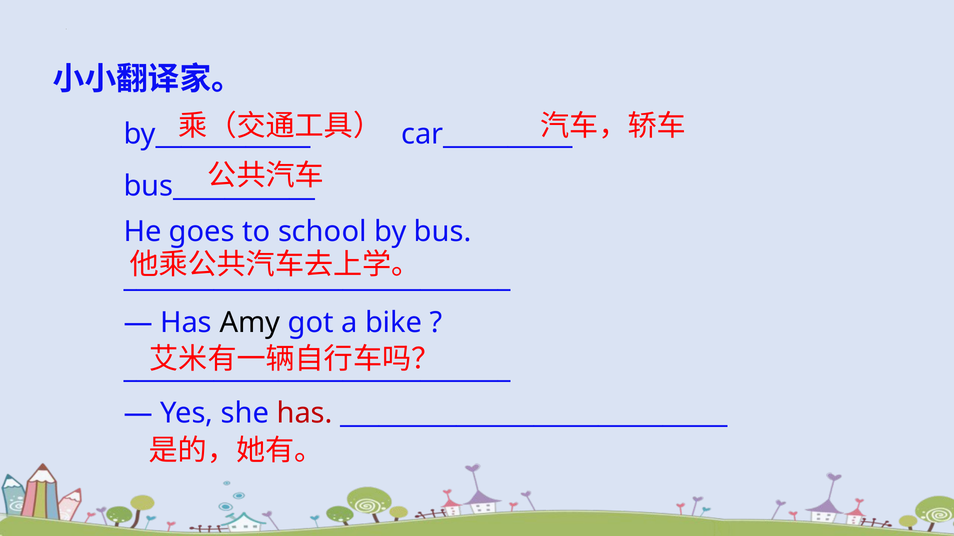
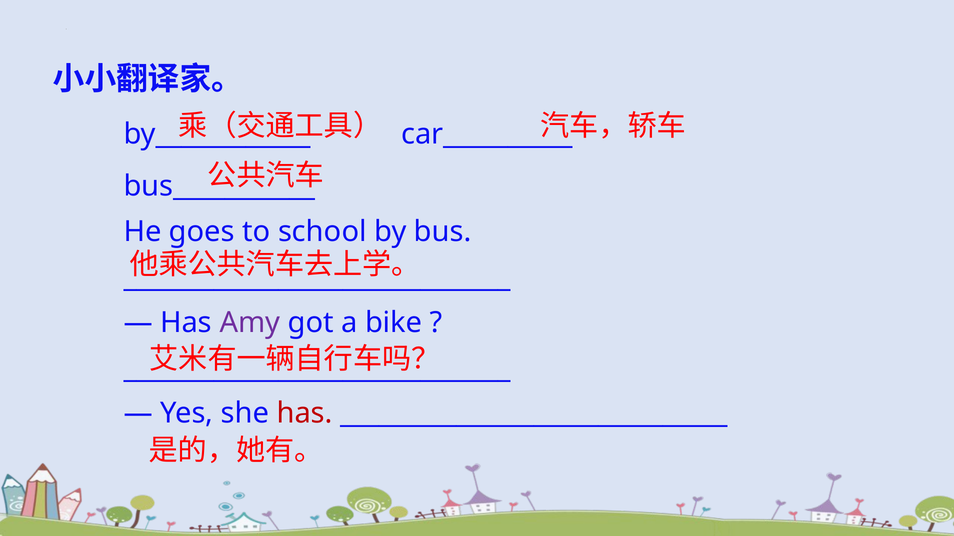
Amy colour: black -> purple
